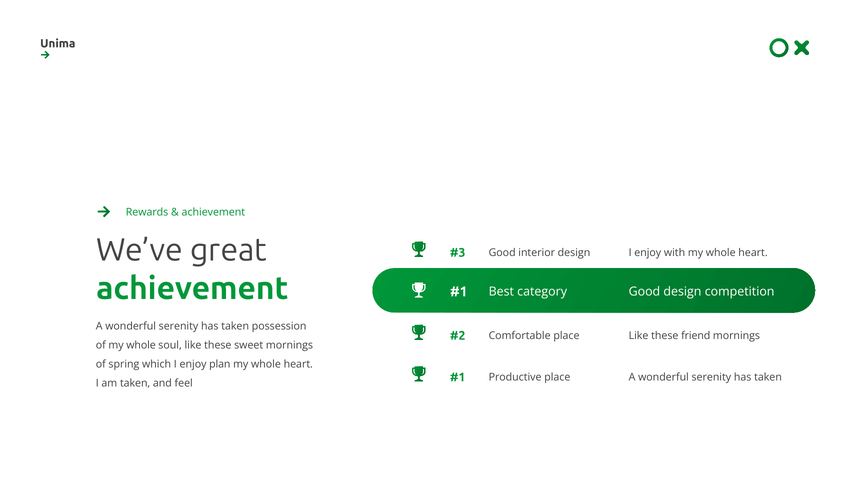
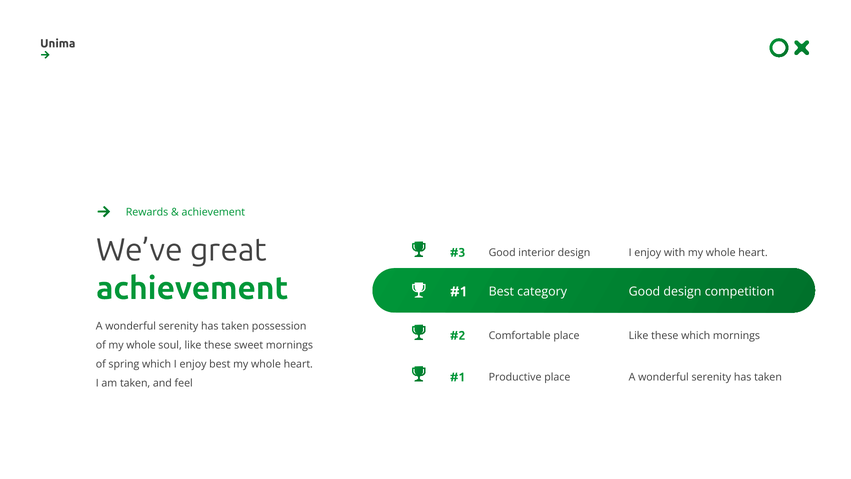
these friend: friend -> which
enjoy plan: plan -> best
